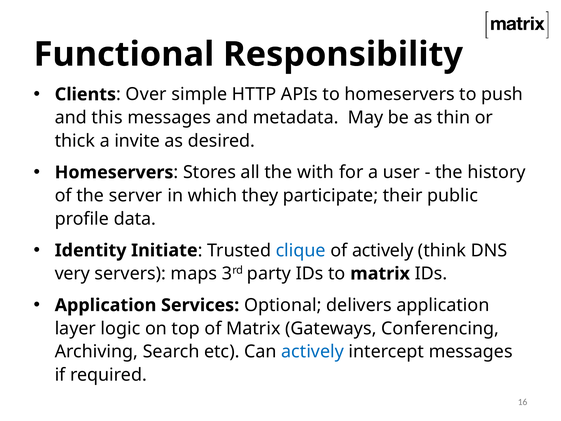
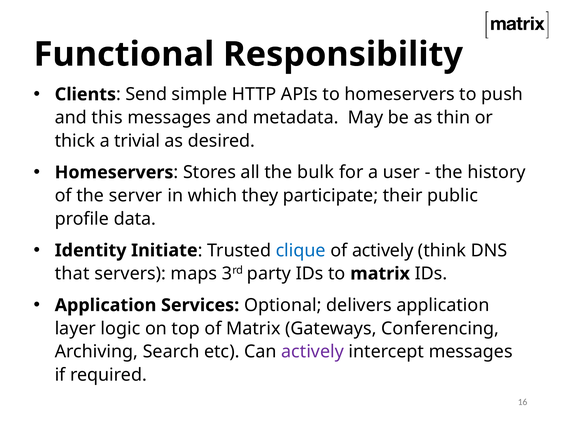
Over: Over -> Send
invite: invite -> trivial
with: with -> bulk
very: very -> that
actively at (313, 351) colour: blue -> purple
